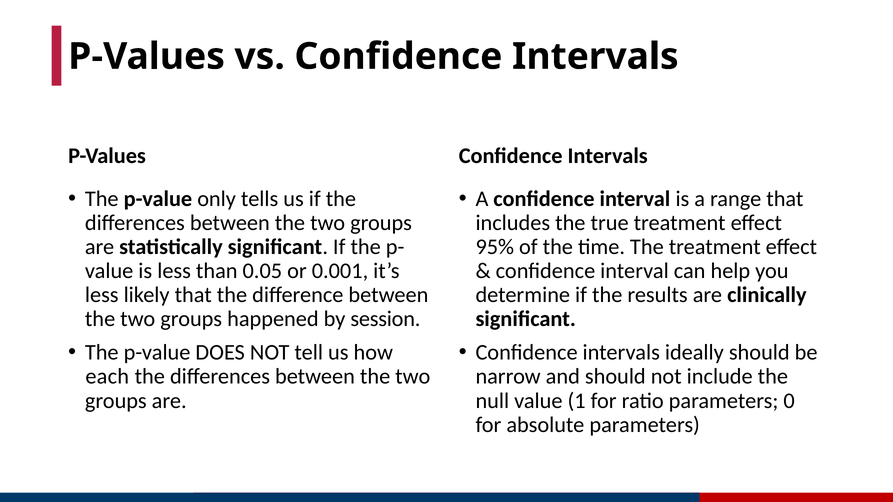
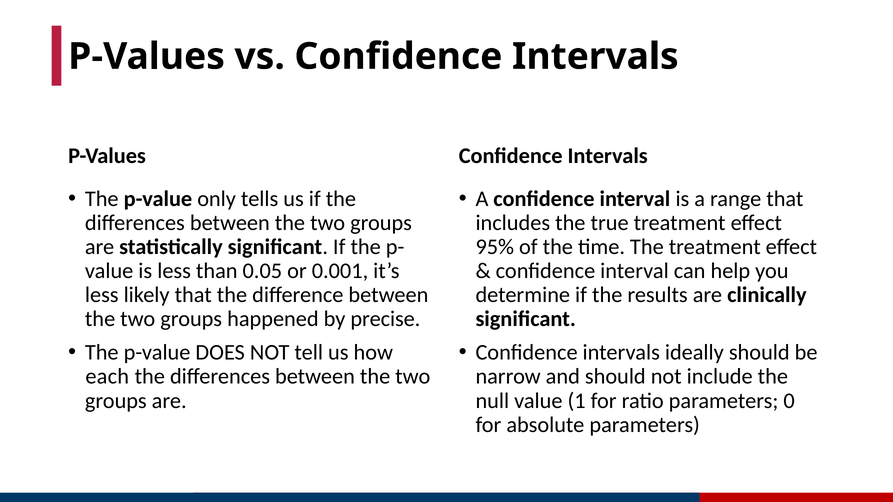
session: session -> precise
